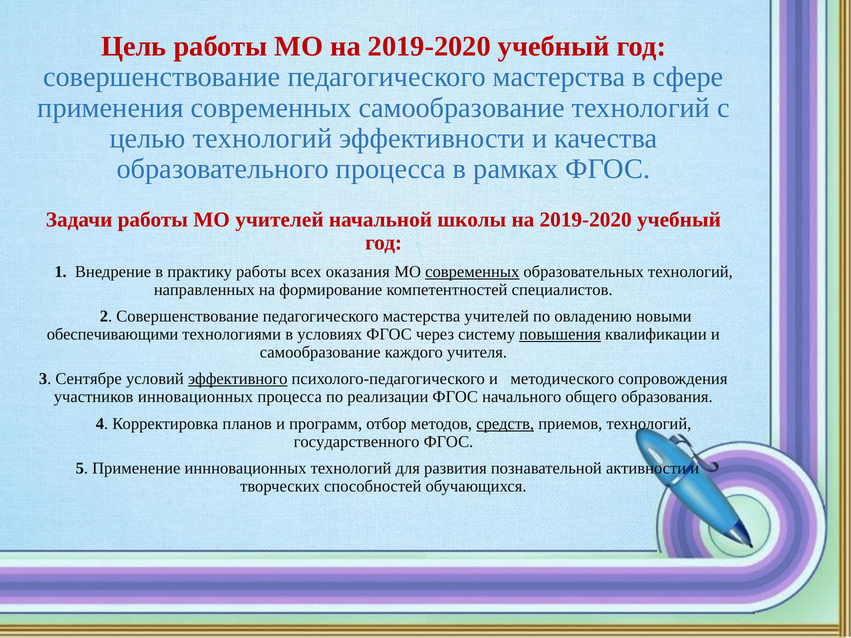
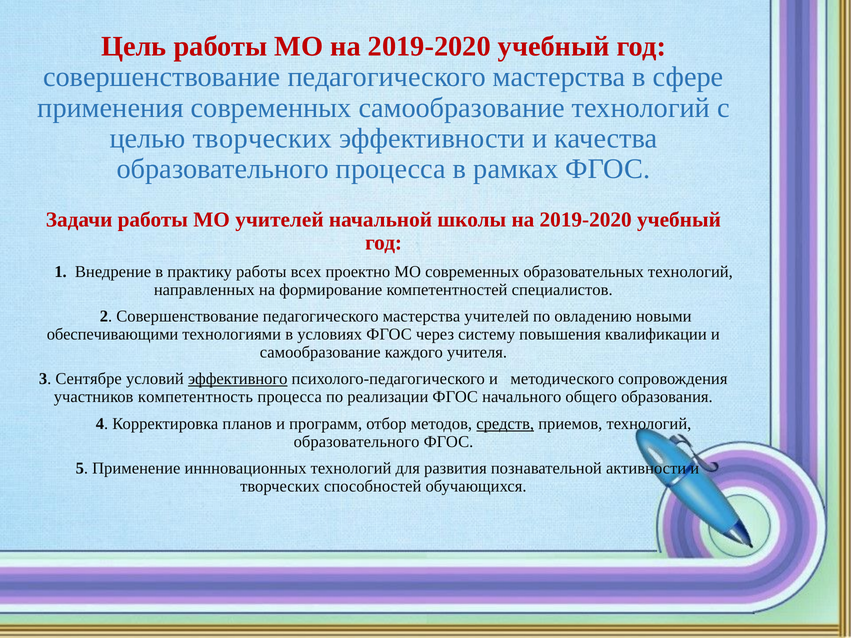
целью технологий: технологий -> творческих
оказания: оказания -> проектно
современных at (472, 272) underline: present -> none
повышения underline: present -> none
инновационных: инновационных -> компетентность
государственного at (357, 442): государственного -> образовательного
